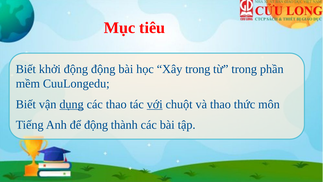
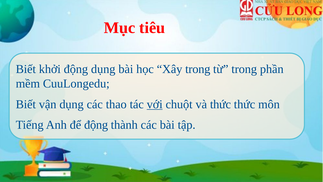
động động: động -> dụng
dụng at (72, 104) underline: present -> none
và thao: thao -> thức
